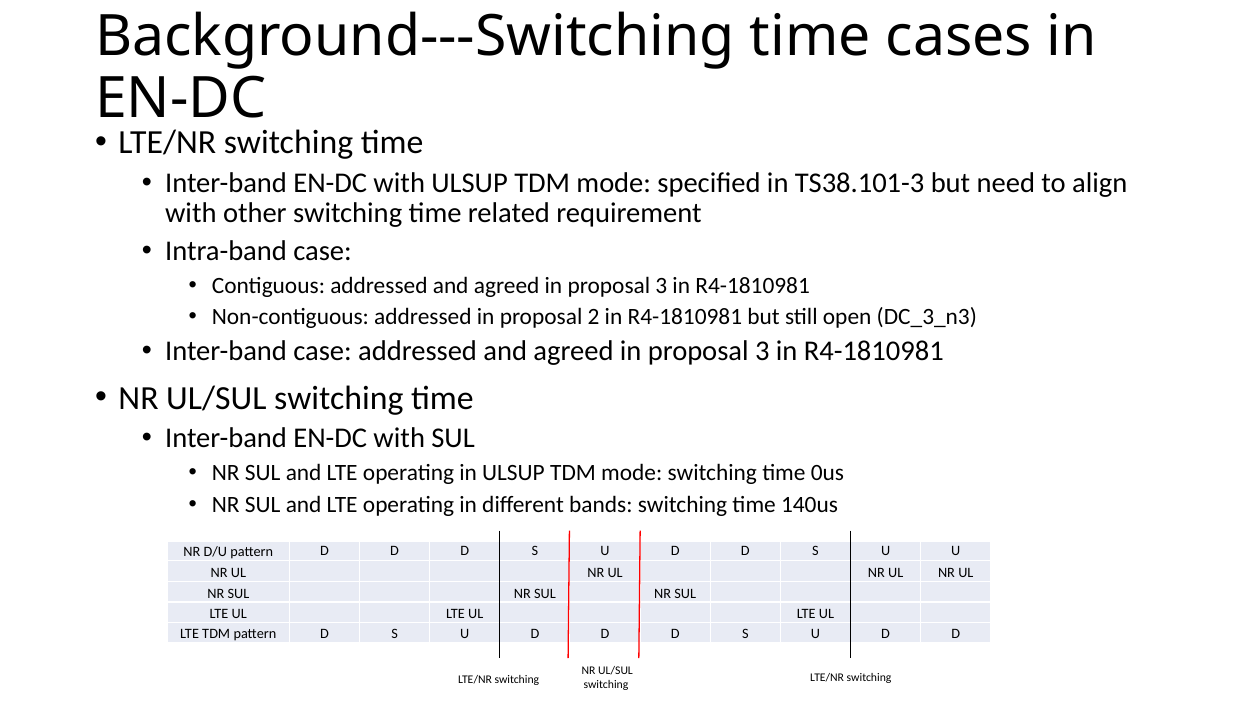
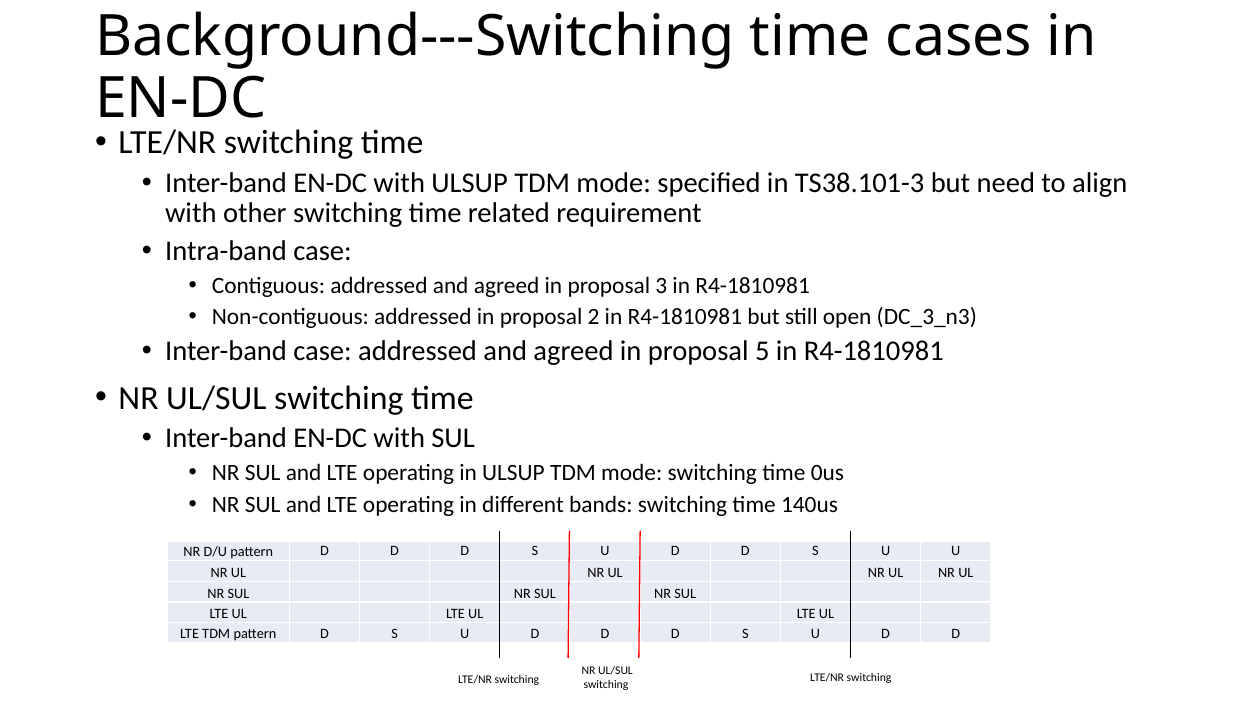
3 at (762, 352): 3 -> 5
